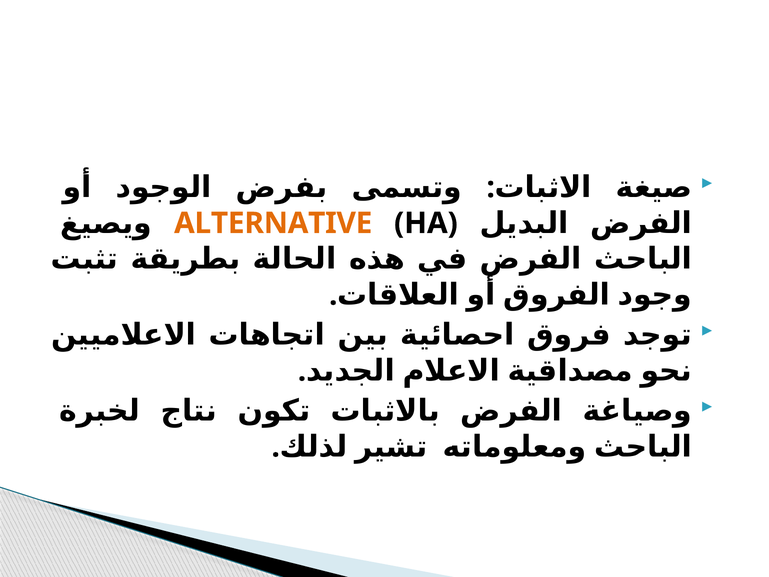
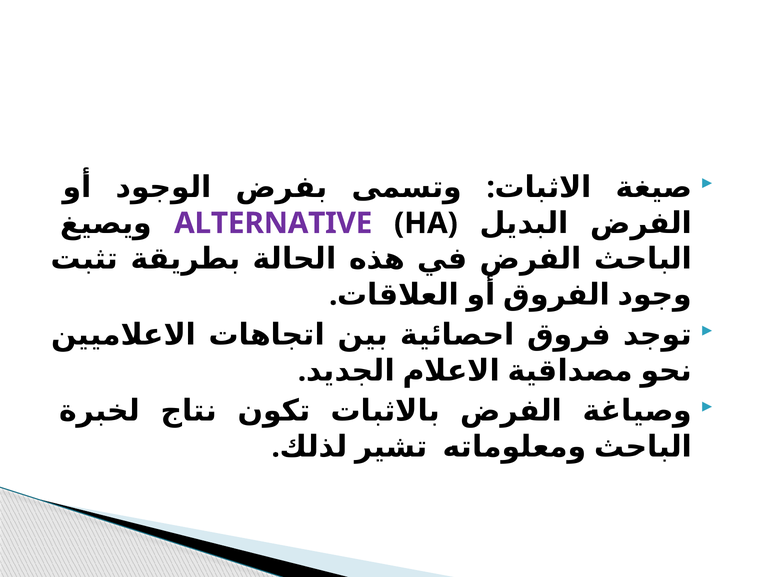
ALTERNATIVE colour: orange -> purple
